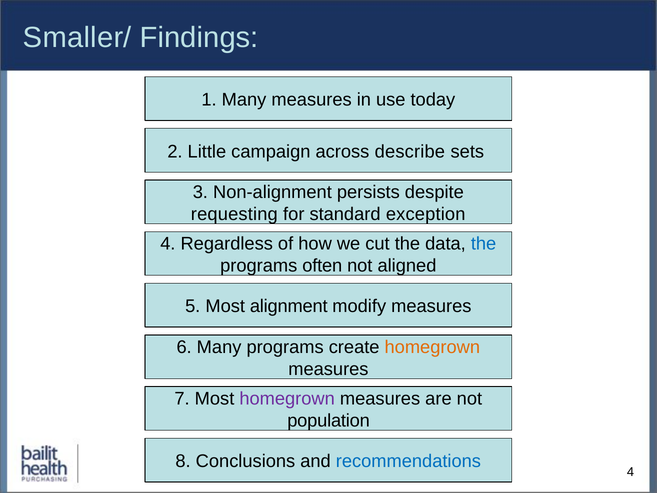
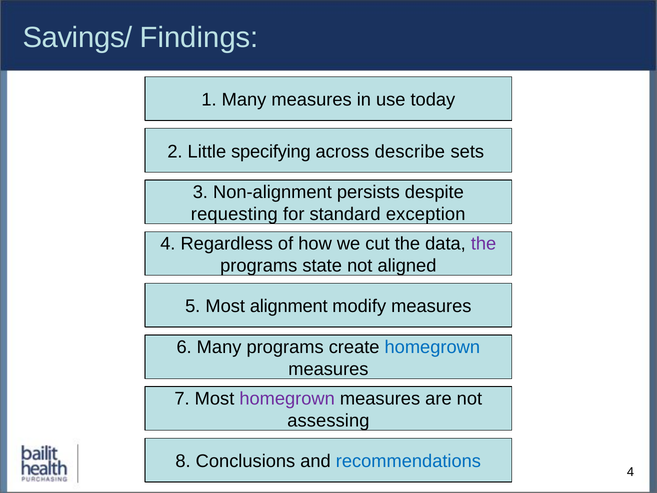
Smaller/: Smaller/ -> Savings/
campaign: campaign -> specifying
the at (484, 244) colour: blue -> purple
often: often -> state
homegrown at (432, 347) colour: orange -> blue
population: population -> assessing
